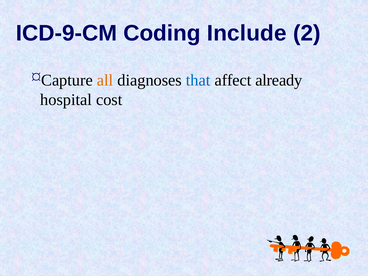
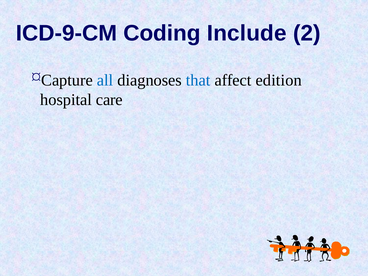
all colour: orange -> blue
already: already -> edition
cost: cost -> care
